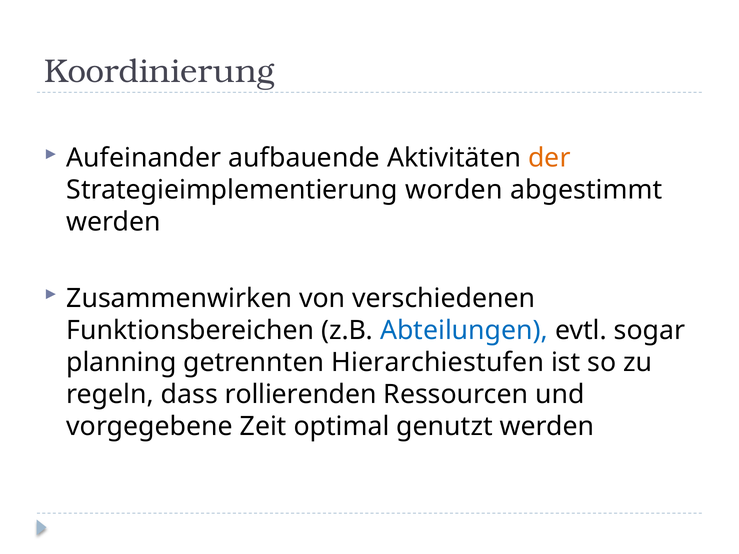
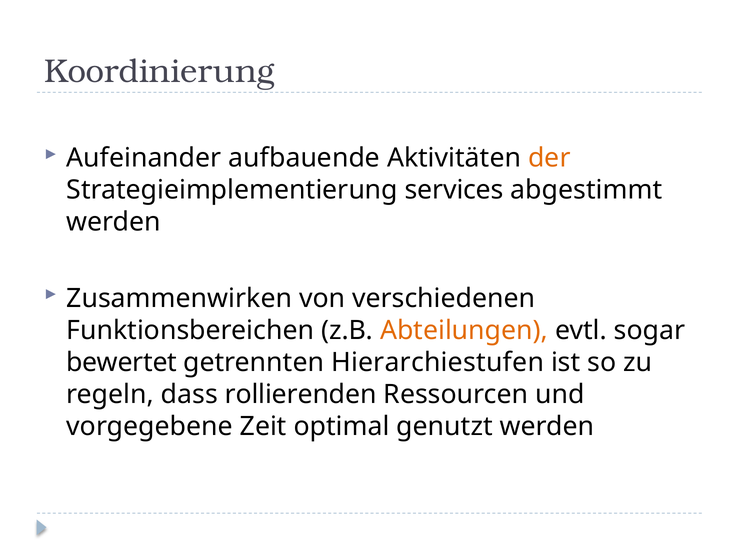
worden: worden -> services
Abteilungen colour: blue -> orange
planning: planning -> bewertet
